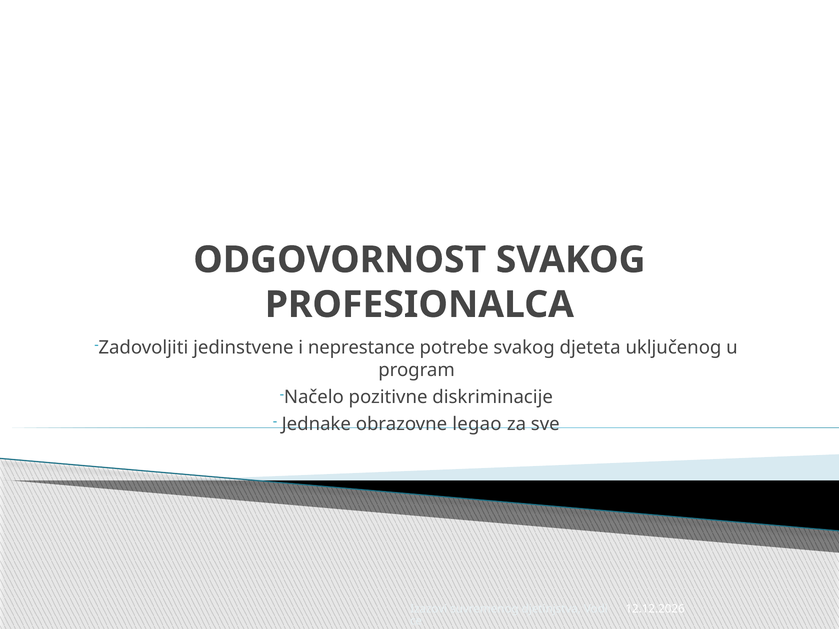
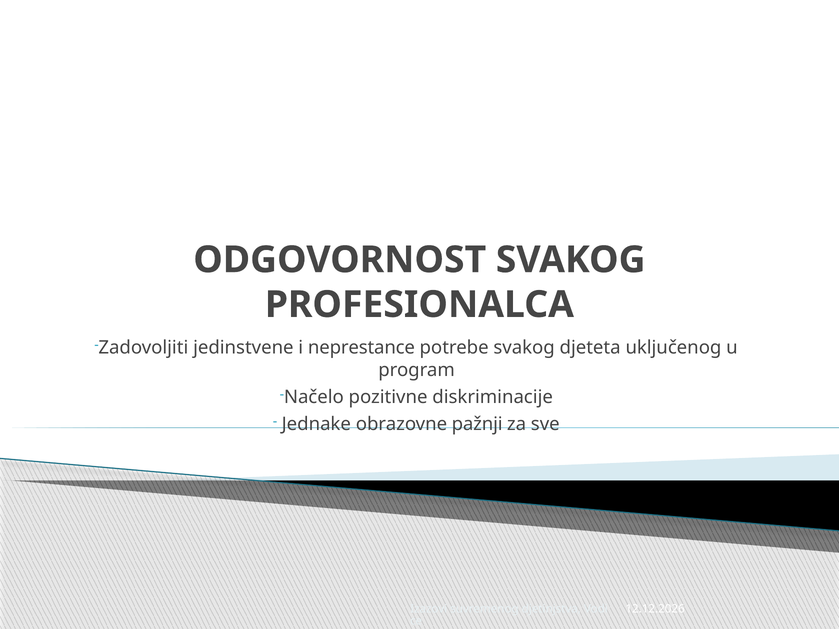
legao: legao -> pažnji
